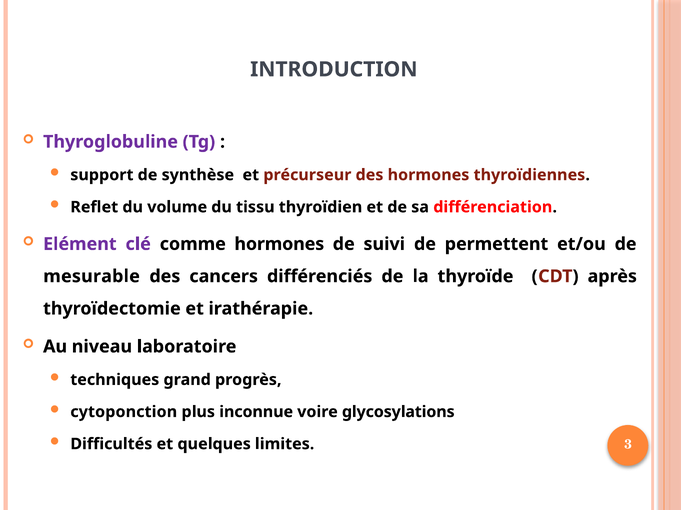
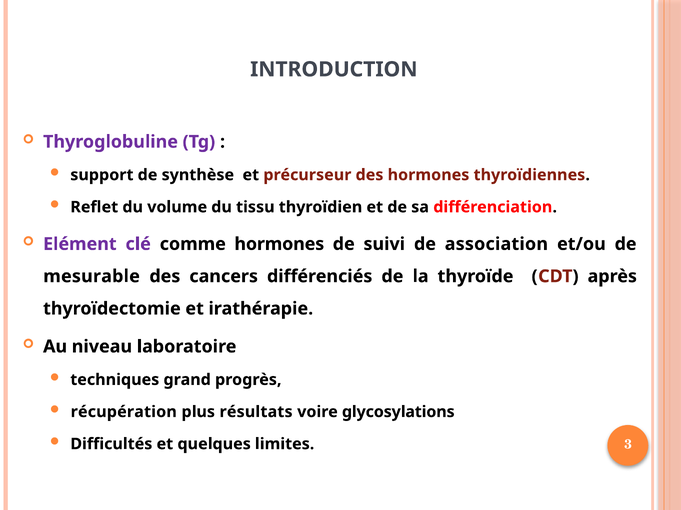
permettent: permettent -> association
cytoponction: cytoponction -> récupération
inconnue: inconnue -> résultats
